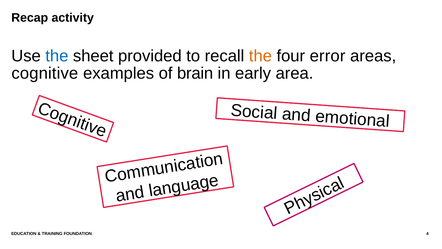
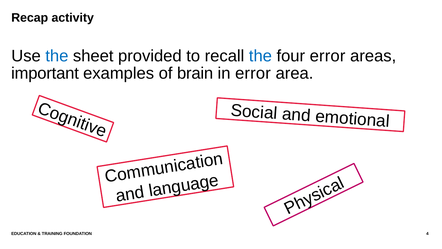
the at (260, 56) colour: orange -> blue
cognitive: cognitive -> important
in early: early -> error
